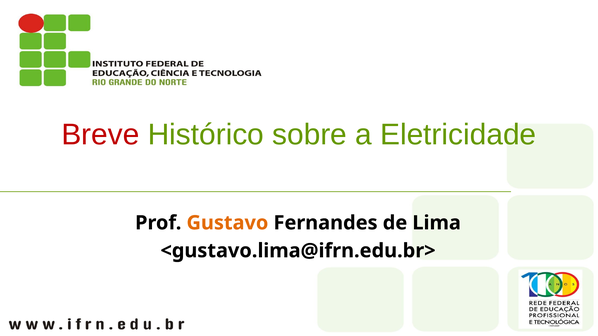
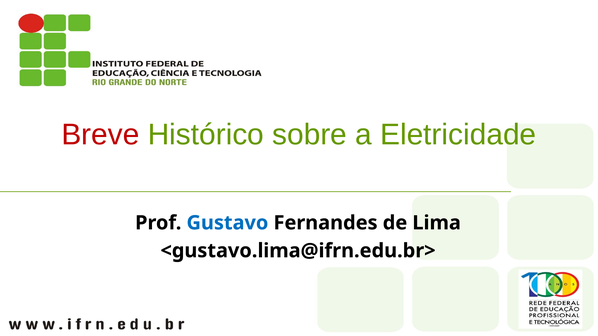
Gustavo colour: orange -> blue
